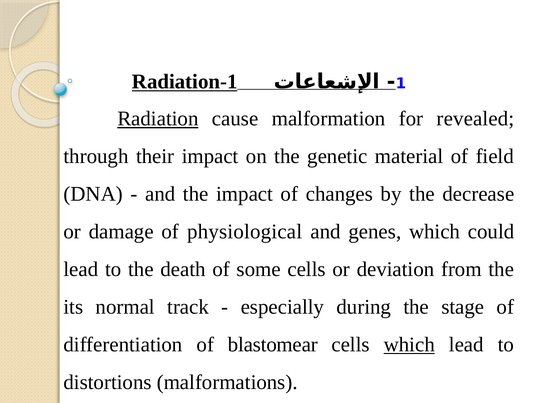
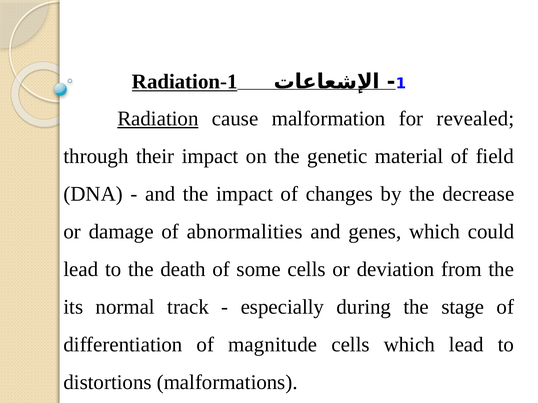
physiological: physiological -> abnormalities
blastomear: blastomear -> magnitude
which at (409, 345) underline: present -> none
